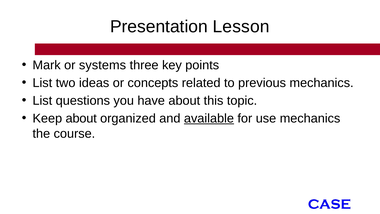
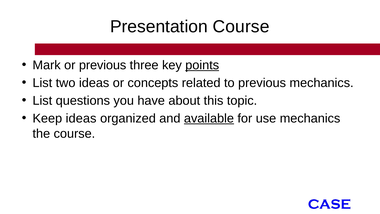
Presentation Lesson: Lesson -> Course
or systems: systems -> previous
points underline: none -> present
Keep about: about -> ideas
